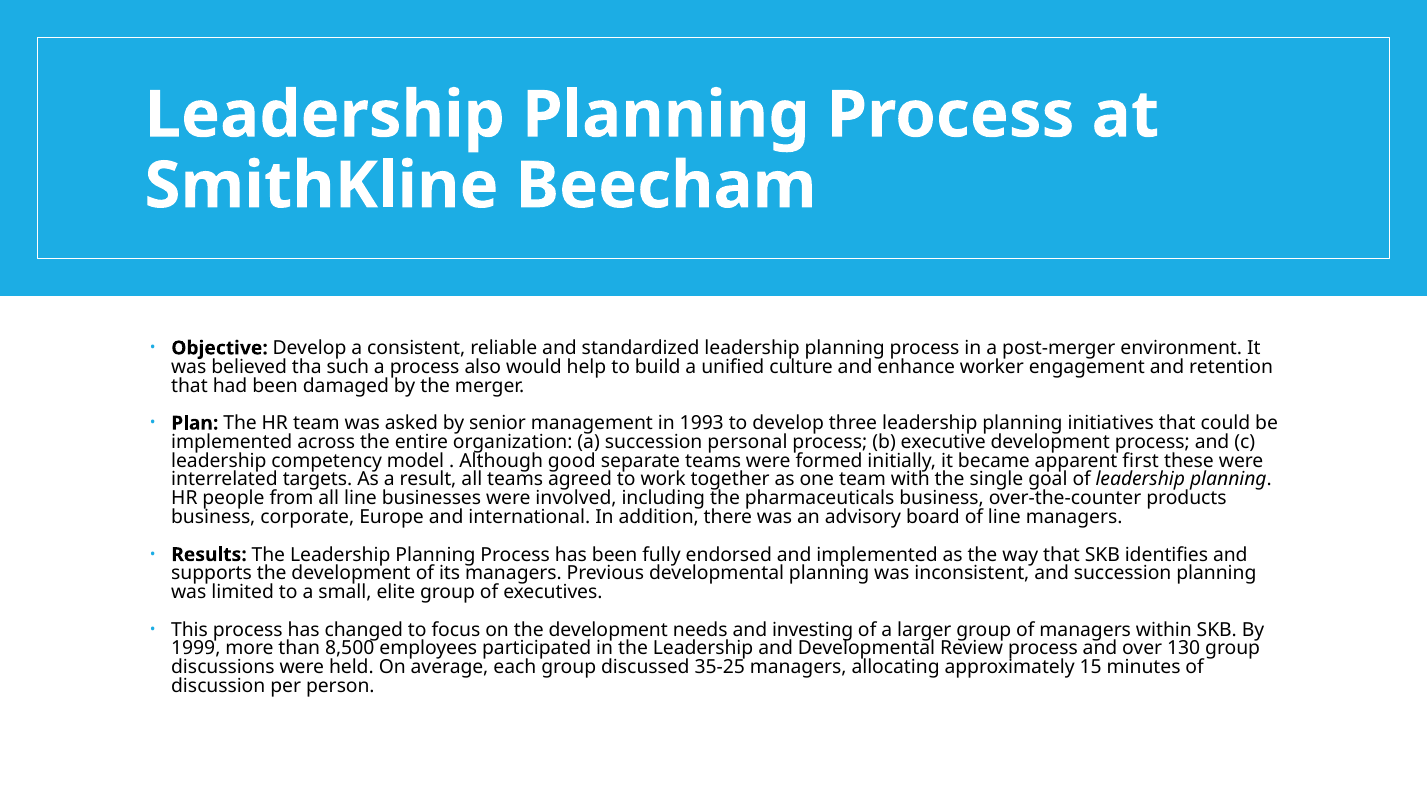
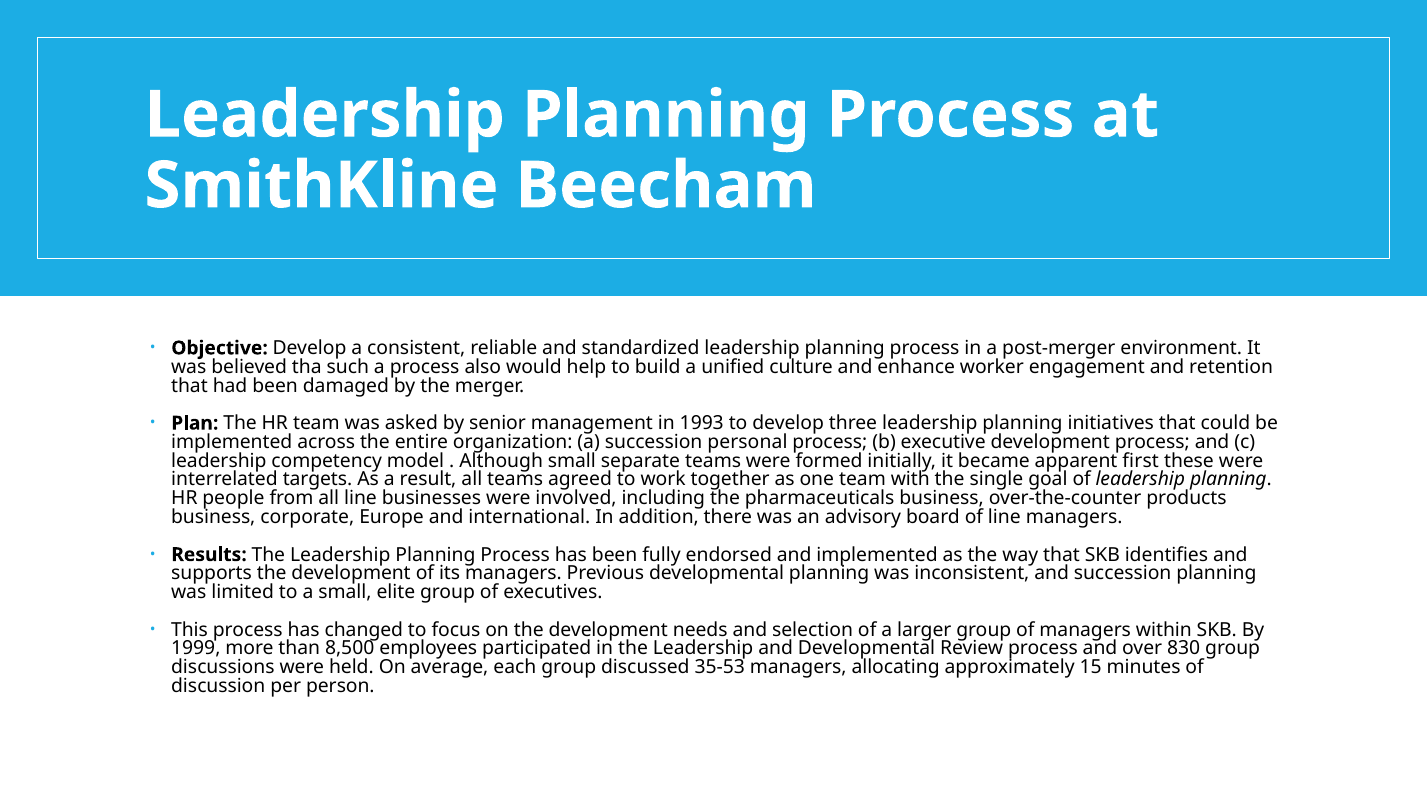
Although good: good -> small
investing: investing -> selection
130: 130 -> 830
35-25: 35-25 -> 35-53
